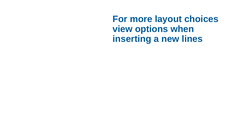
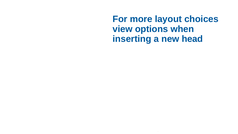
lines: lines -> head
